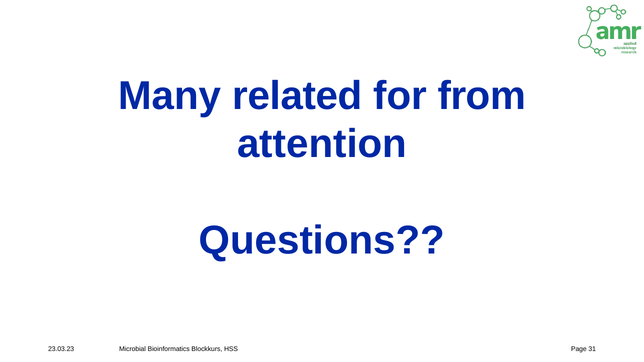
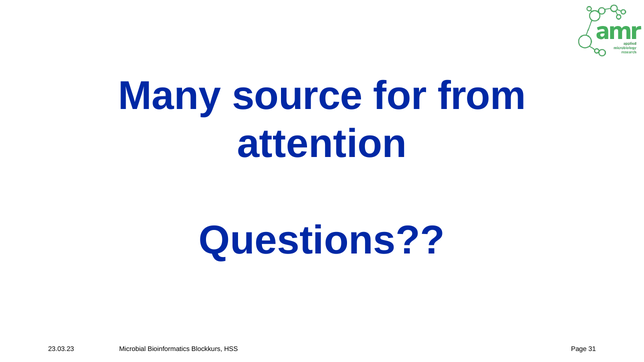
related: related -> source
